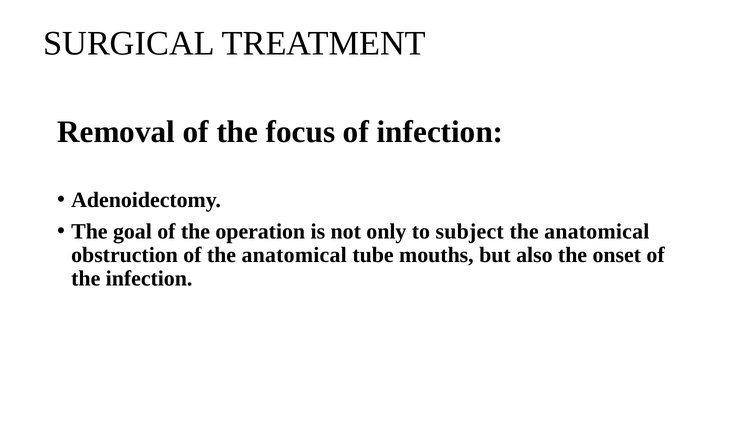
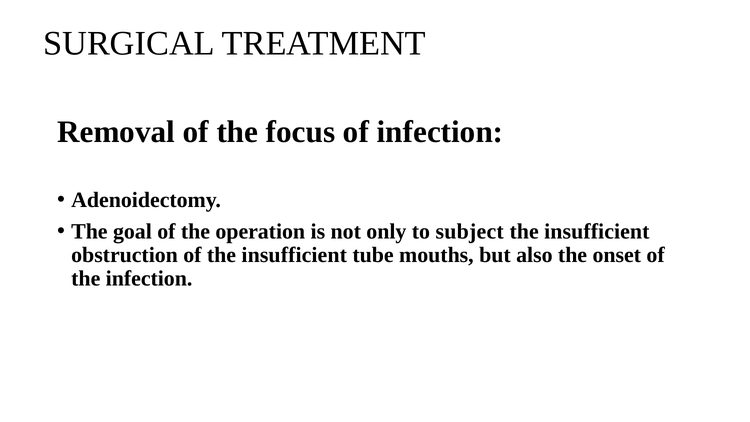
anatomical at (597, 231): anatomical -> insufficient
of the anatomical: anatomical -> insufficient
